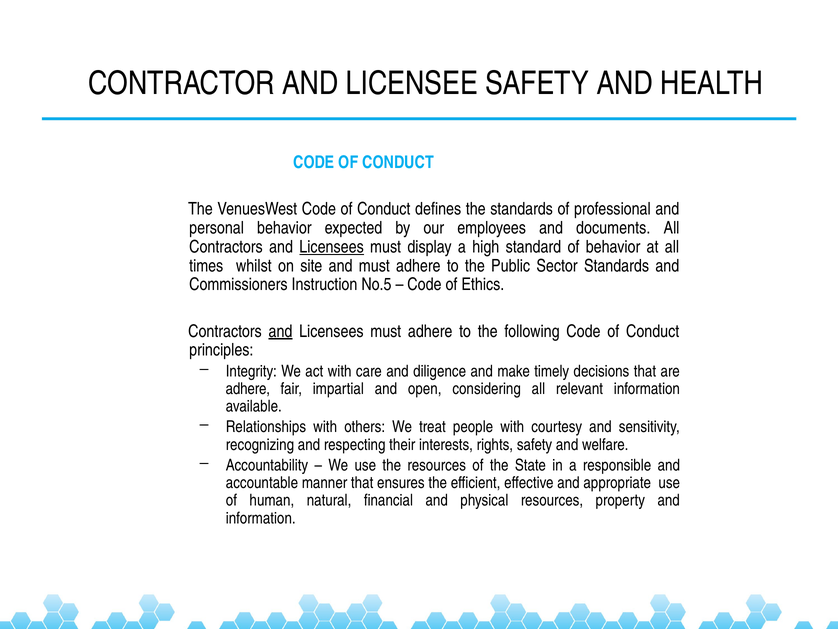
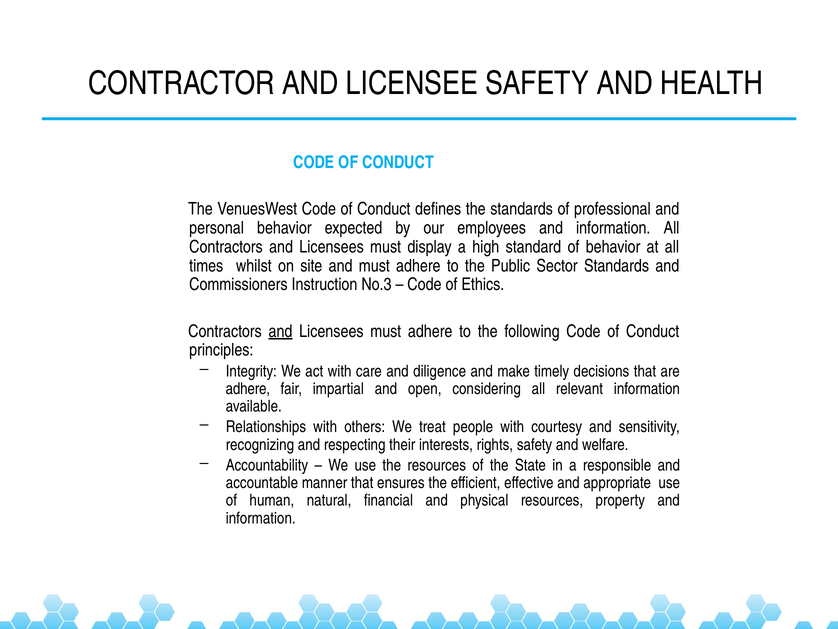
employees and documents: documents -> information
Licensees at (332, 247) underline: present -> none
No.5: No.5 -> No.3
